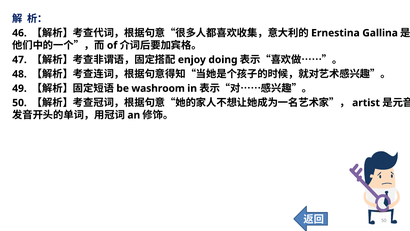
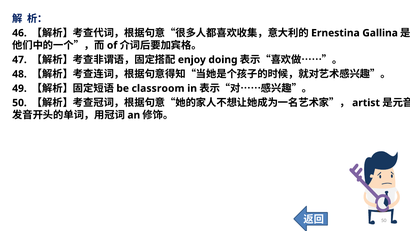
washroom: washroom -> classroom
